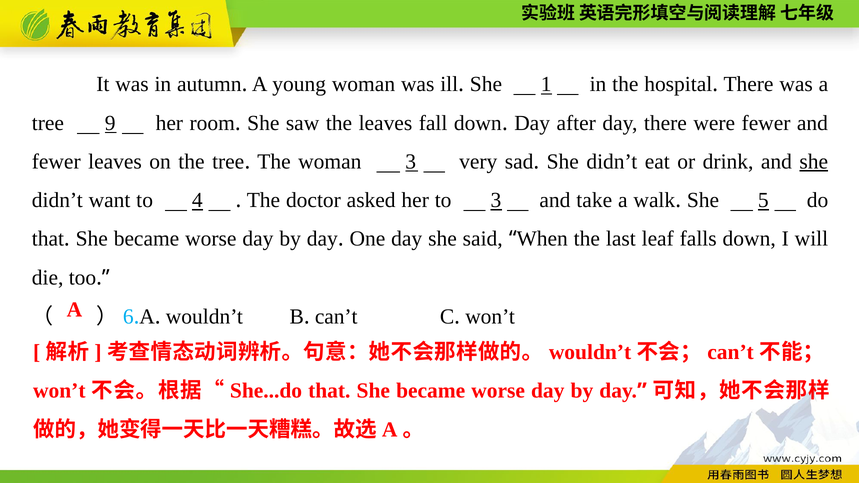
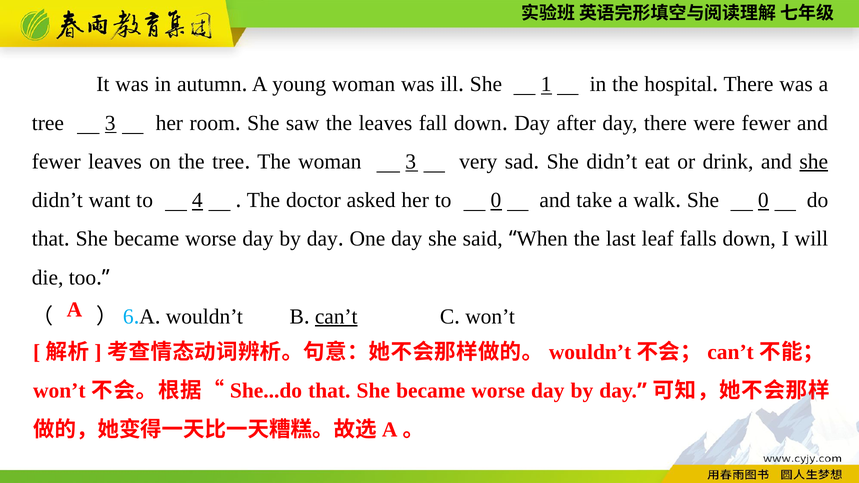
tree 9: 9 -> 3
to 3: 3 -> 0
She 5: 5 -> 0
can’t at (336, 317) underline: none -> present
